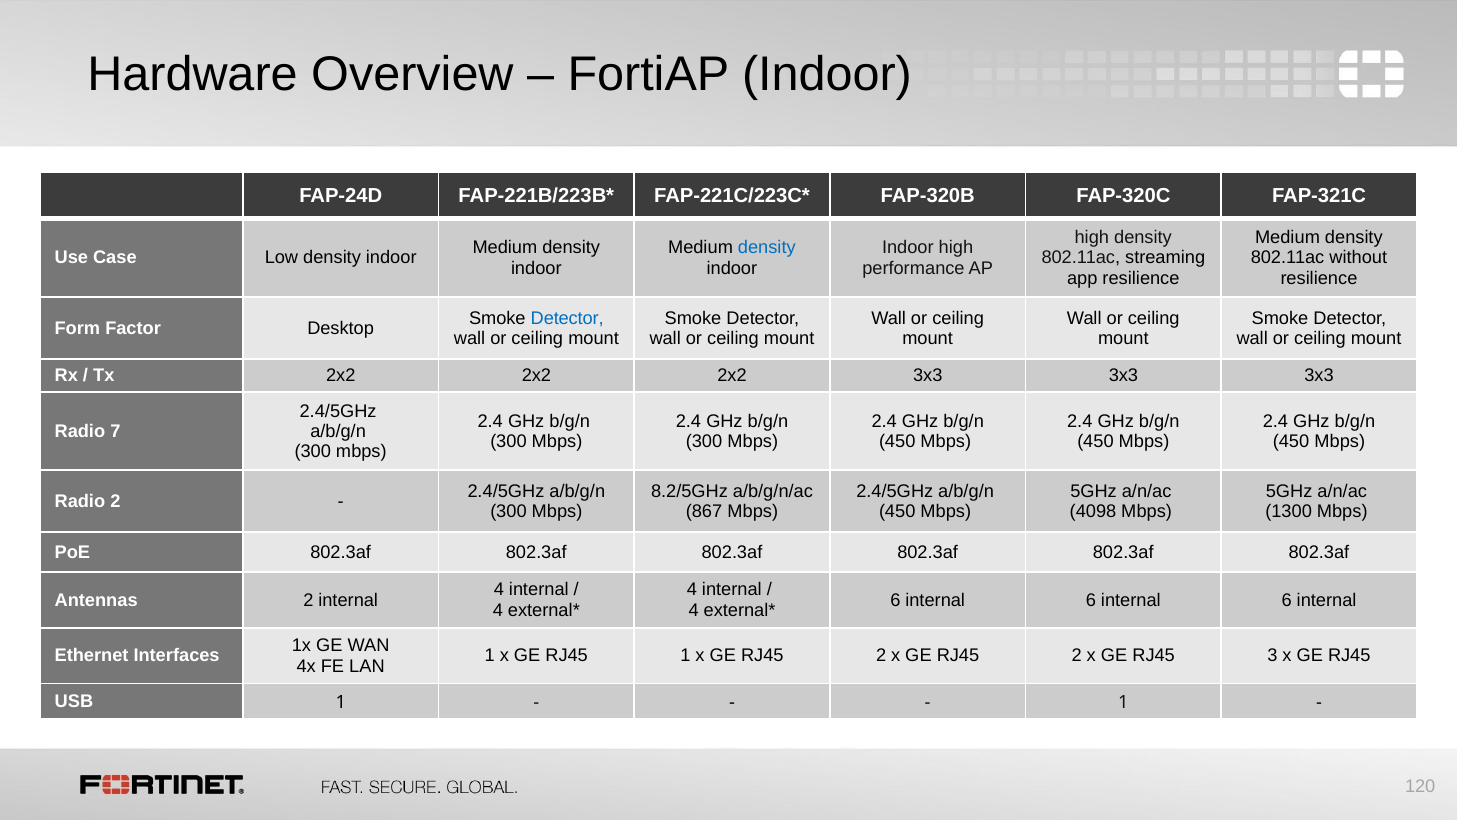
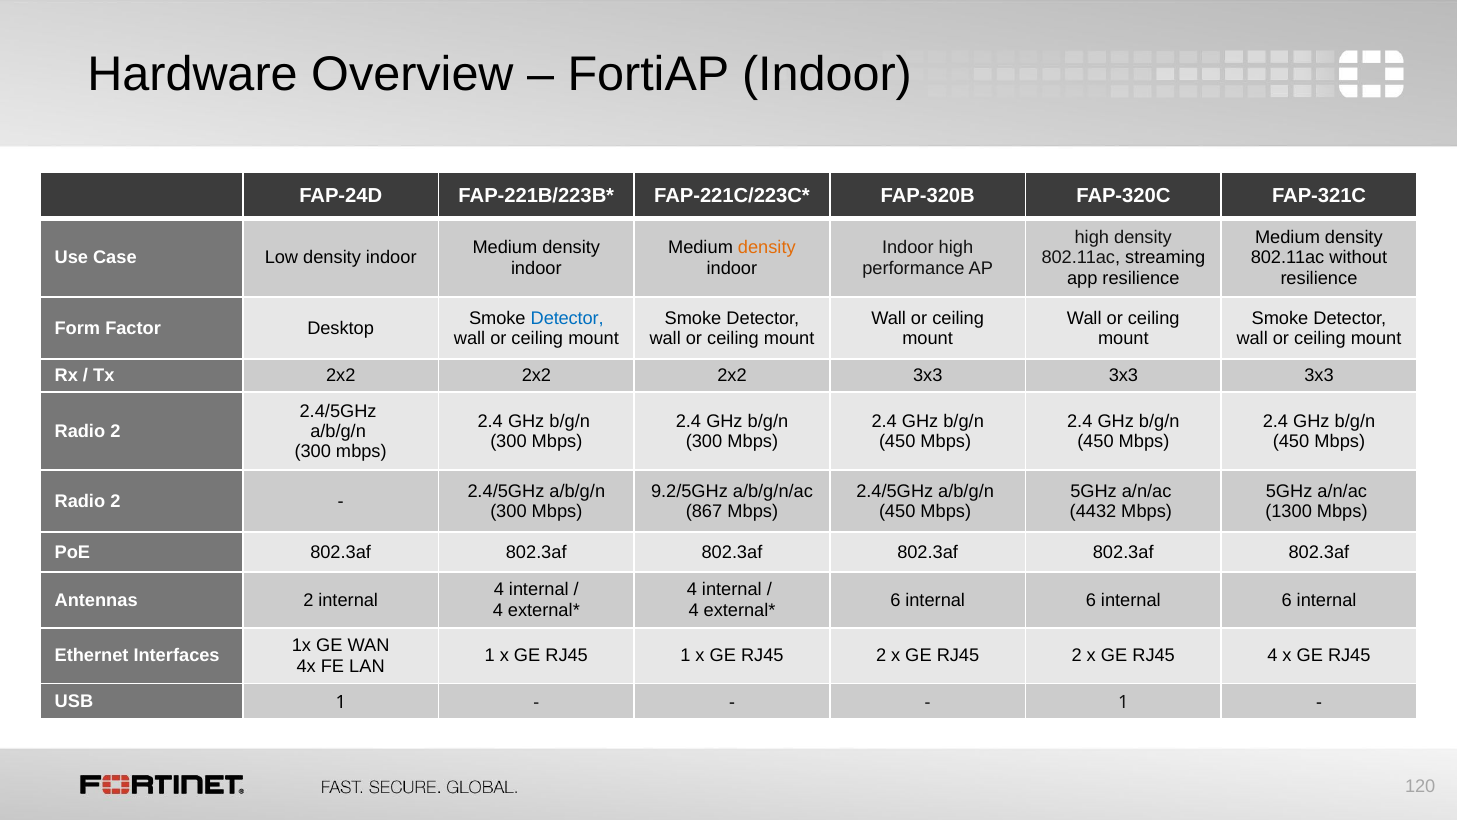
density at (767, 248) colour: blue -> orange
7 at (115, 431): 7 -> 2
8.2/5GHz: 8.2/5GHz -> 9.2/5GHz
4098: 4098 -> 4432
RJ45 3: 3 -> 4
